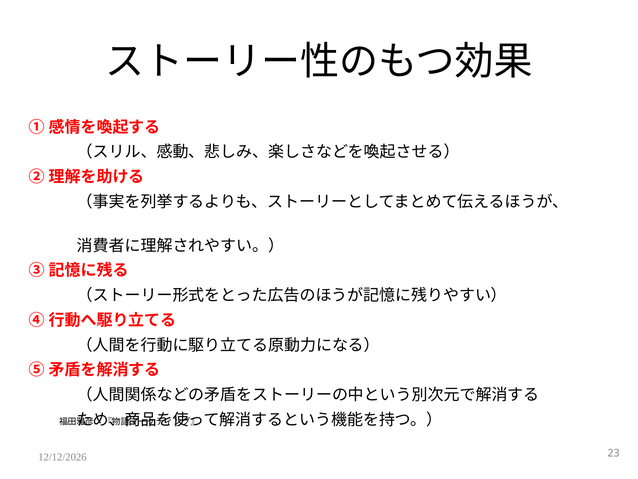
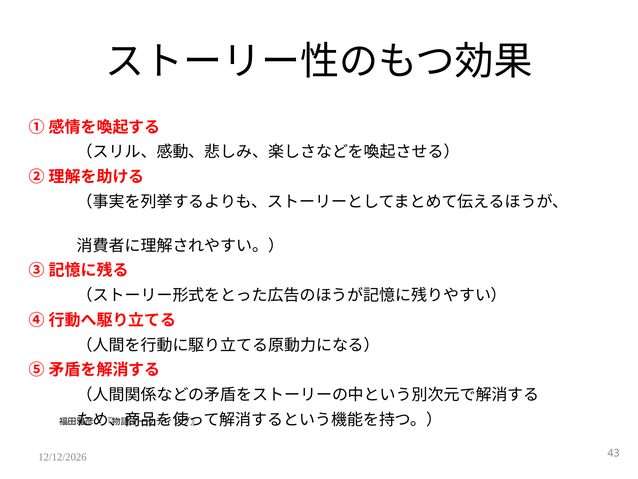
23: 23 -> 43
